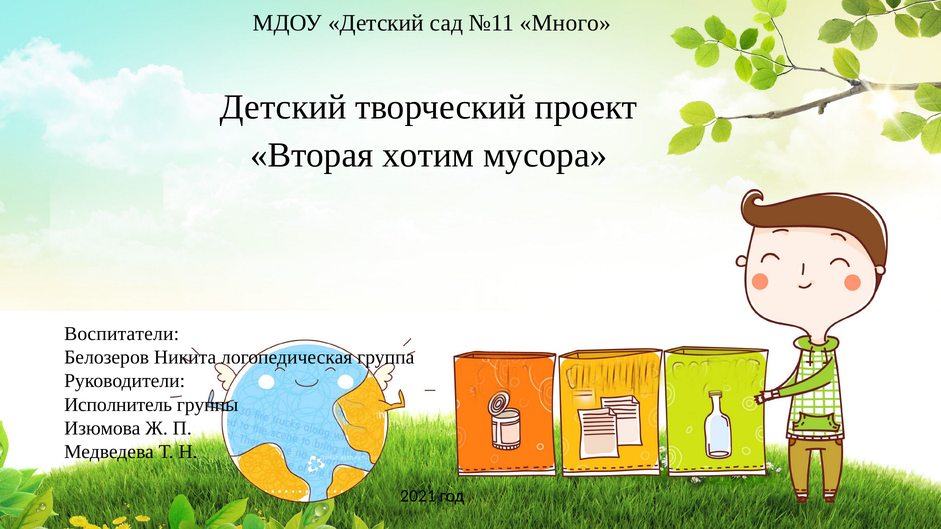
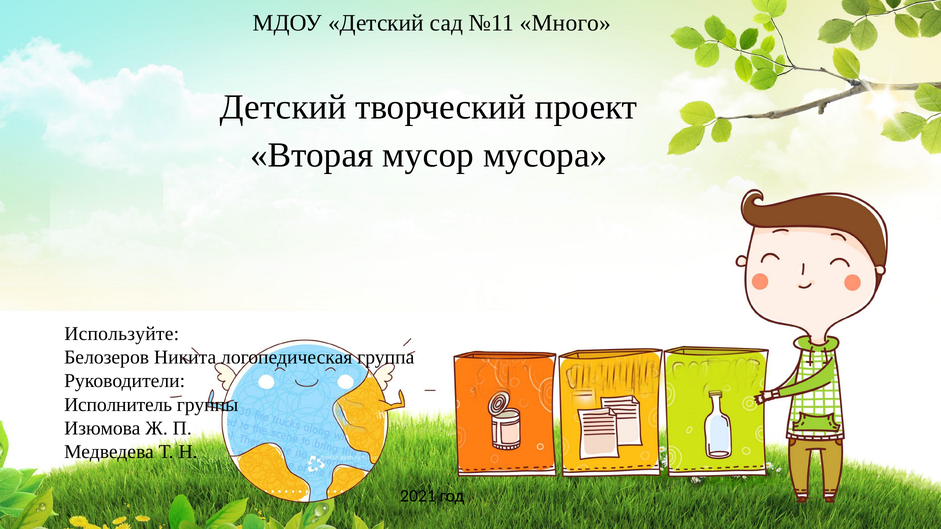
хотим: хотим -> мусор
Воспитатели: Воспитатели -> Используйте
